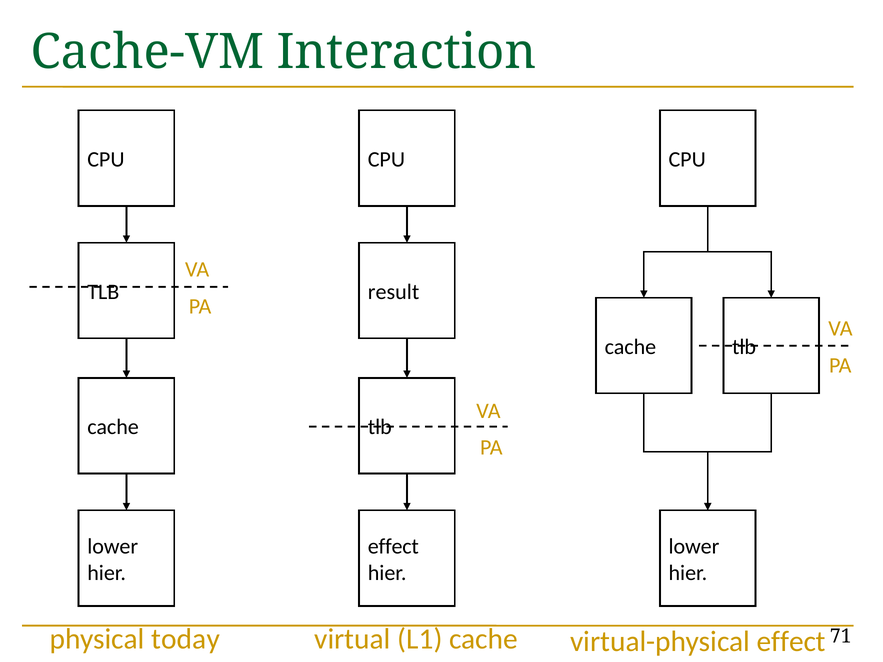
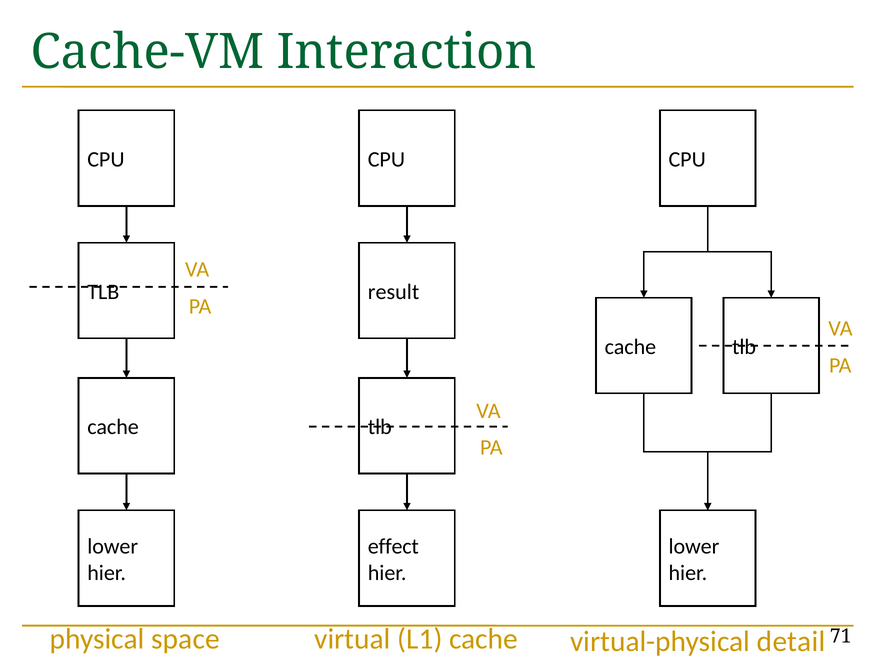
today: today -> space
virtual-physical effect: effect -> detail
